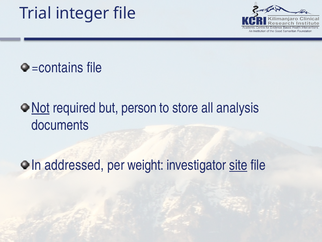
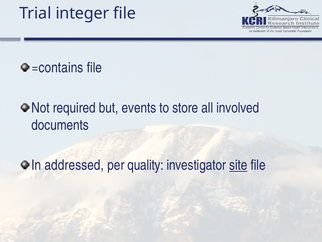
Not underline: present -> none
person: person -> events
analysis: analysis -> involved
weight: weight -> quality
